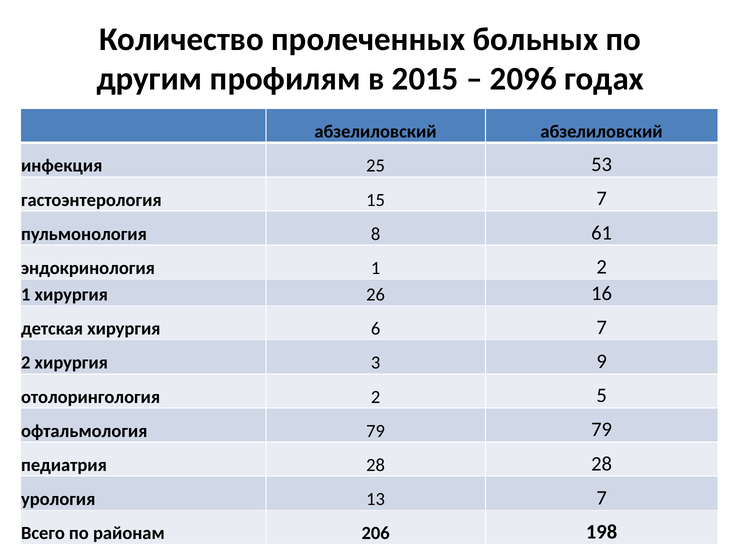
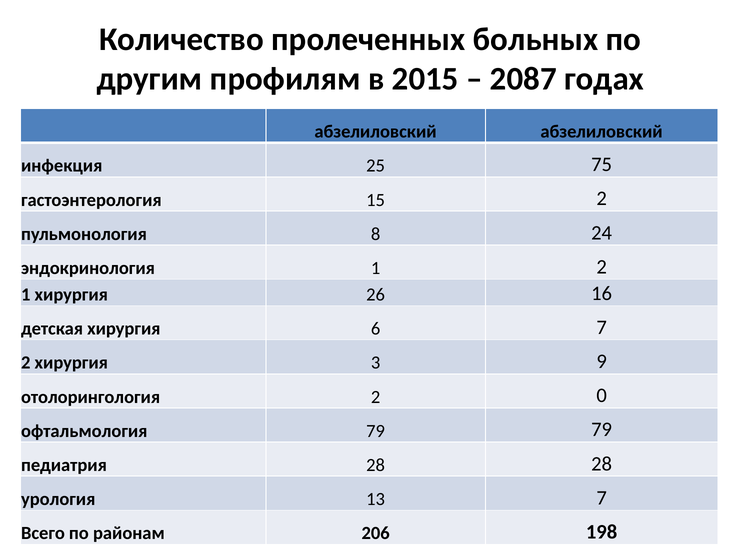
2096: 2096 -> 2087
53: 53 -> 75
15 7: 7 -> 2
61: 61 -> 24
5: 5 -> 0
